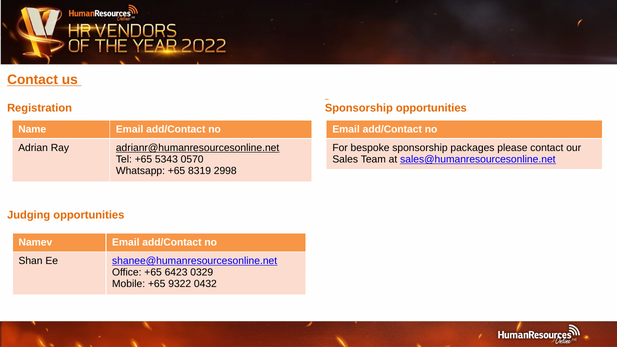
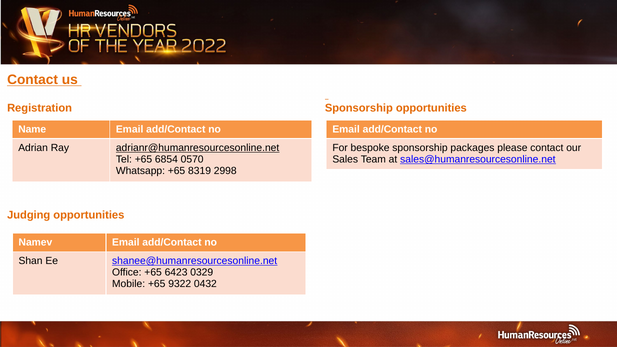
5343: 5343 -> 6854
